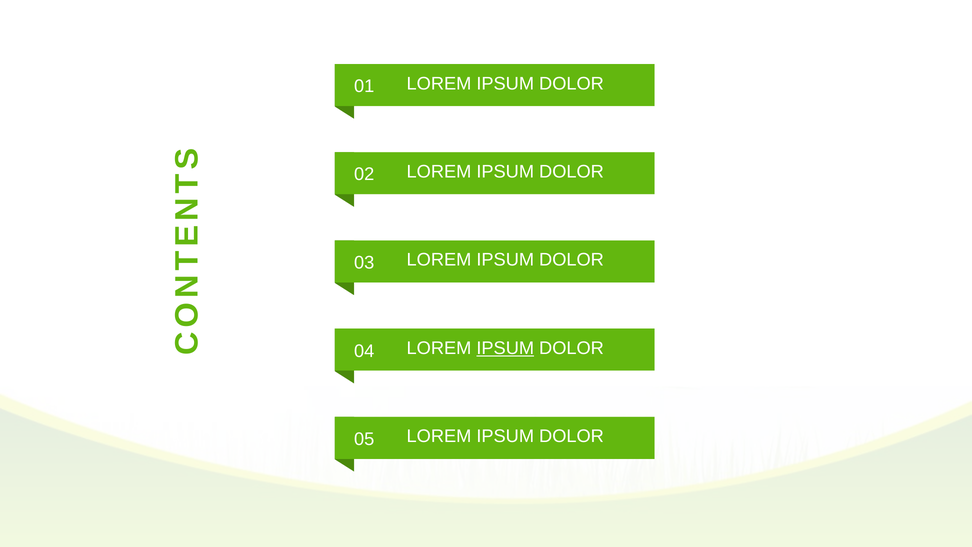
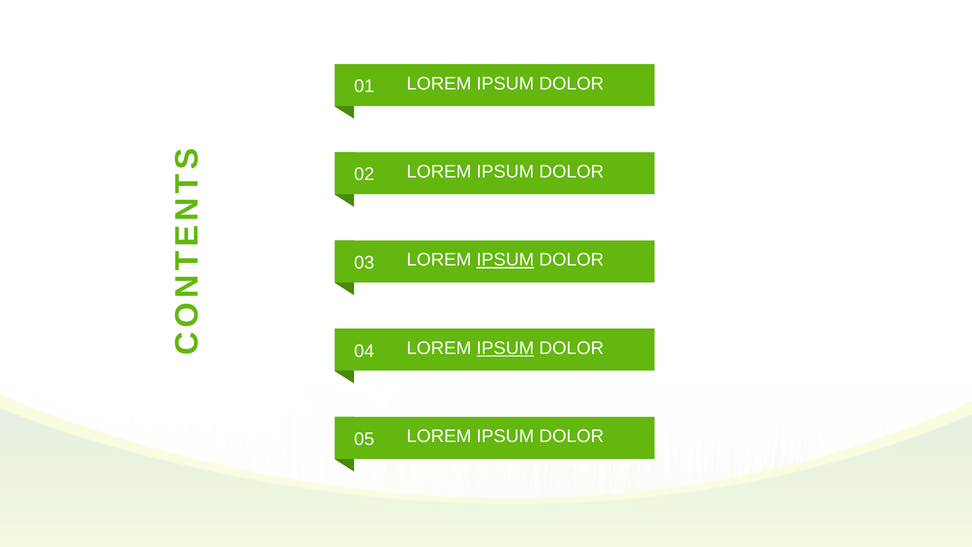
IPSUM at (505, 260) underline: none -> present
